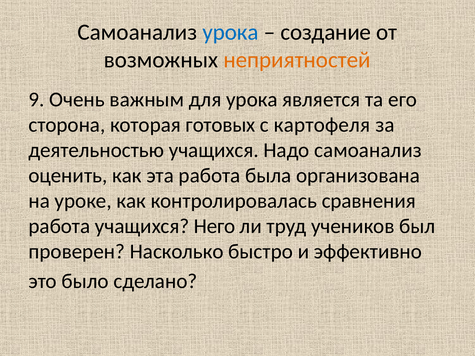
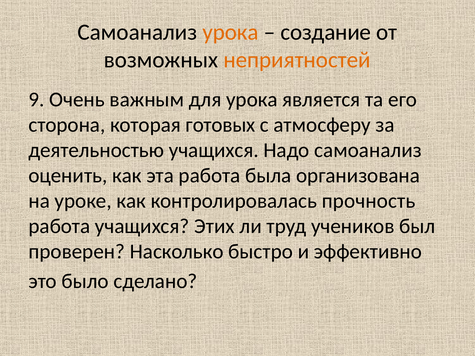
урока at (231, 32) colour: blue -> orange
картофеля: картофеля -> атмосферу
сравнения: сравнения -> прочность
Него: Него -> Этих
